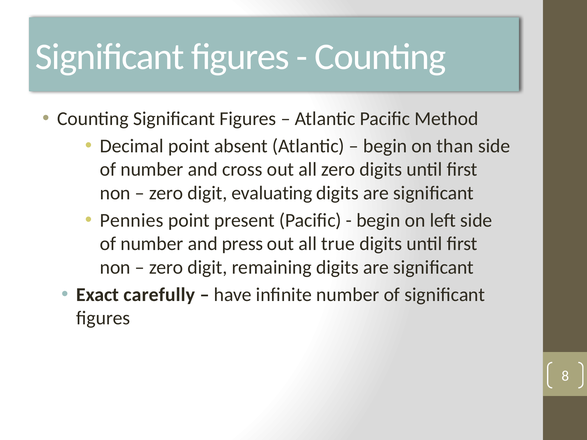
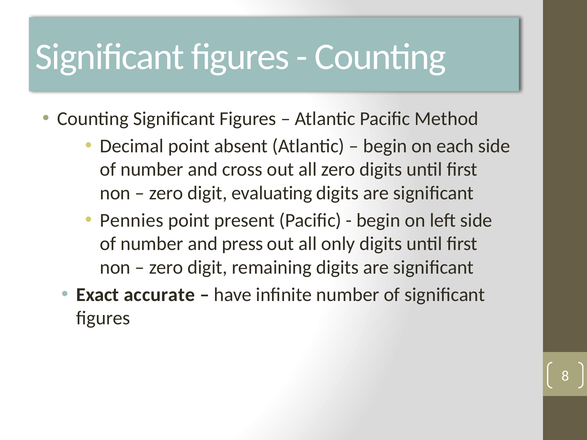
than: than -> each
true: true -> only
carefully: carefully -> accurate
